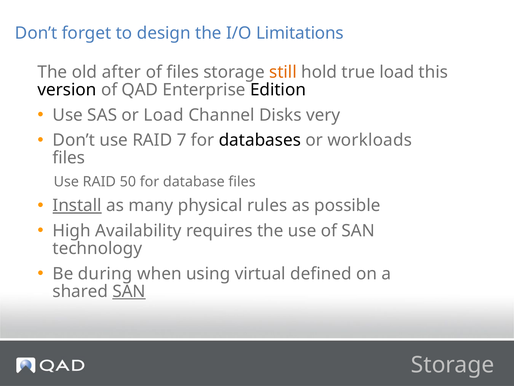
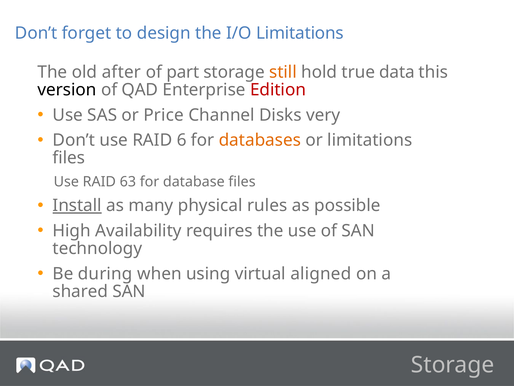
of files: files -> part
true load: load -> data
Edition colour: black -> red
or Load: Load -> Price
7: 7 -> 6
databases colour: black -> orange
or workloads: workloads -> limitations
50: 50 -> 63
defined: defined -> aligned
SAN at (129, 291) underline: present -> none
